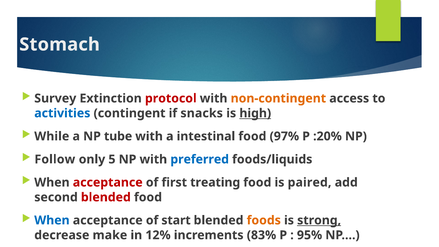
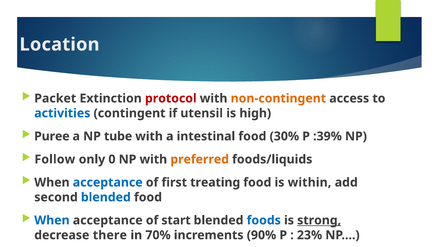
Stomach: Stomach -> Location
Survey: Survey -> Packet
snacks: snacks -> utensil
high underline: present -> none
While: While -> Puree
97%: 97% -> 30%
:20%: :20% -> :39%
5: 5 -> 0
preferred colour: blue -> orange
acceptance at (108, 182) colour: red -> blue
paired: paired -> within
blended at (106, 197) colour: red -> blue
foods colour: orange -> blue
make: make -> there
12%: 12% -> 70%
83%: 83% -> 90%
95%: 95% -> 23%
